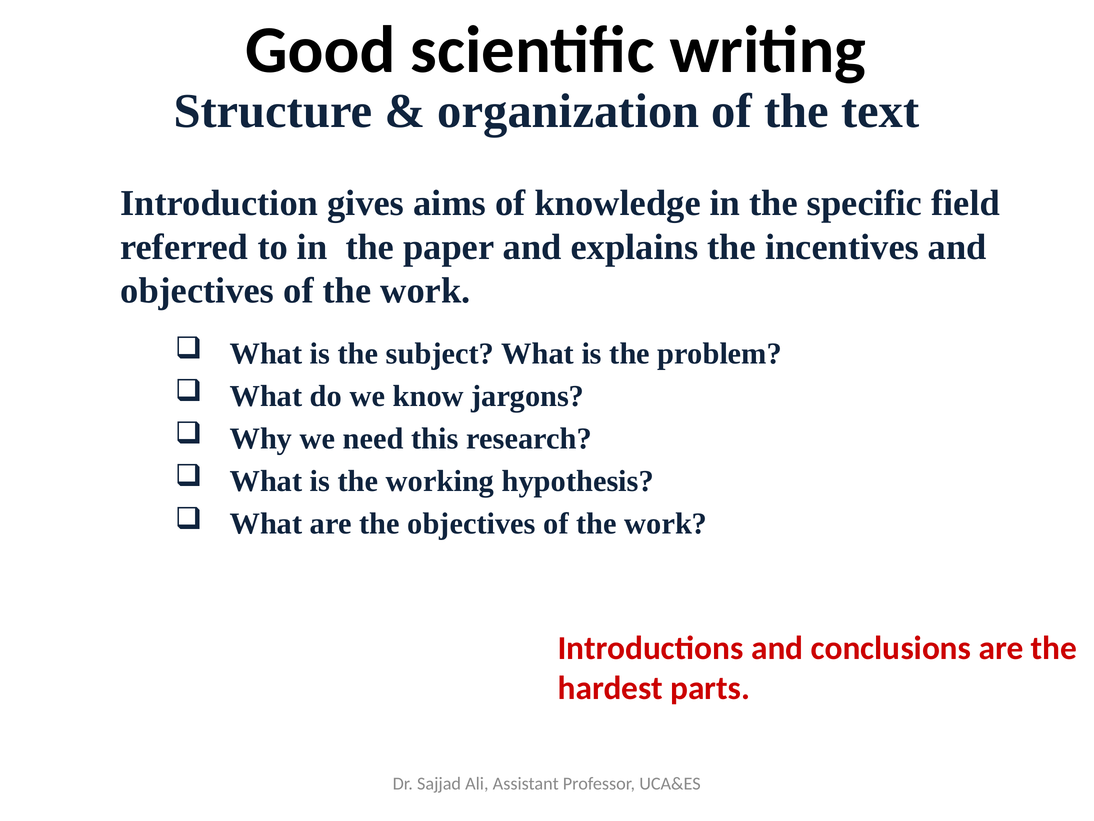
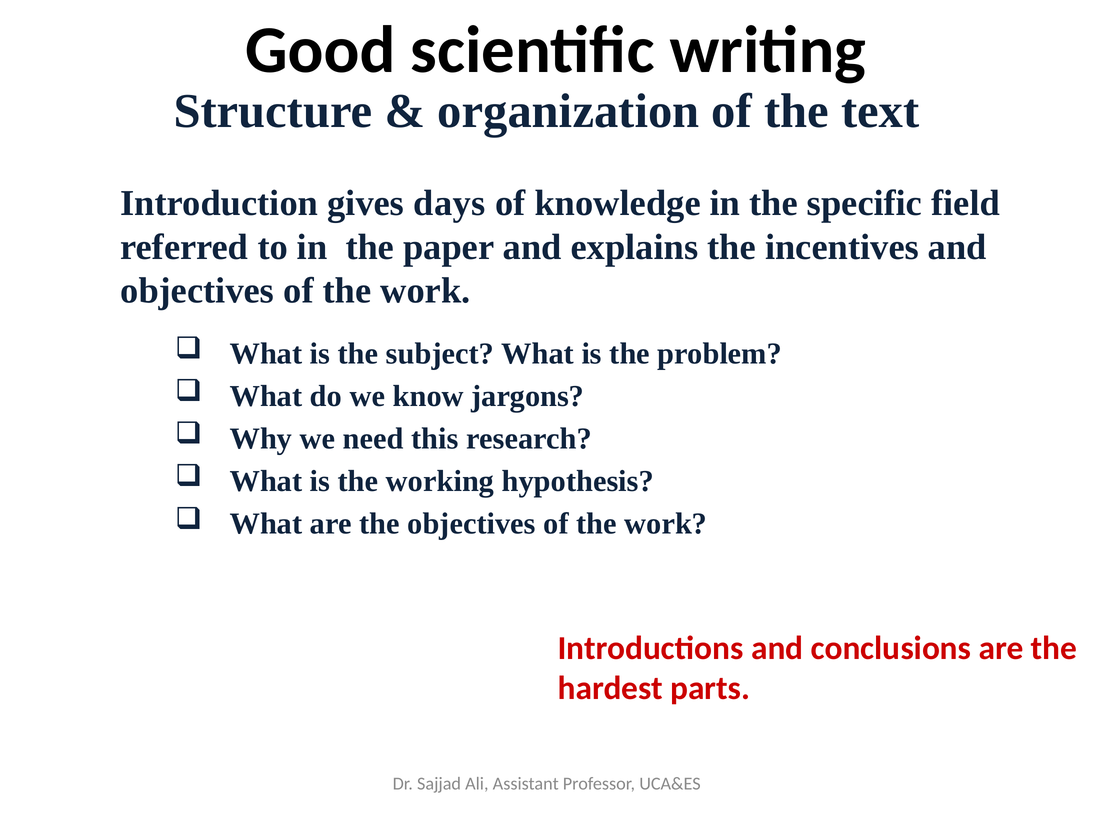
aims: aims -> days
